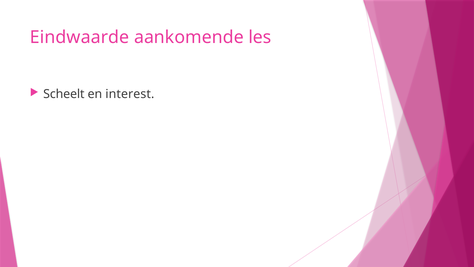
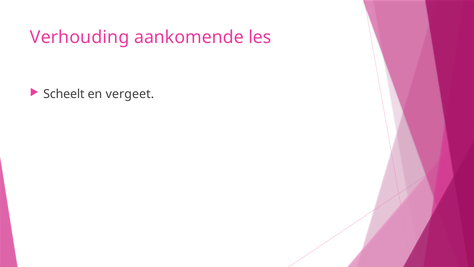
Eindwaarde: Eindwaarde -> Verhouding
interest: interest -> vergeet
